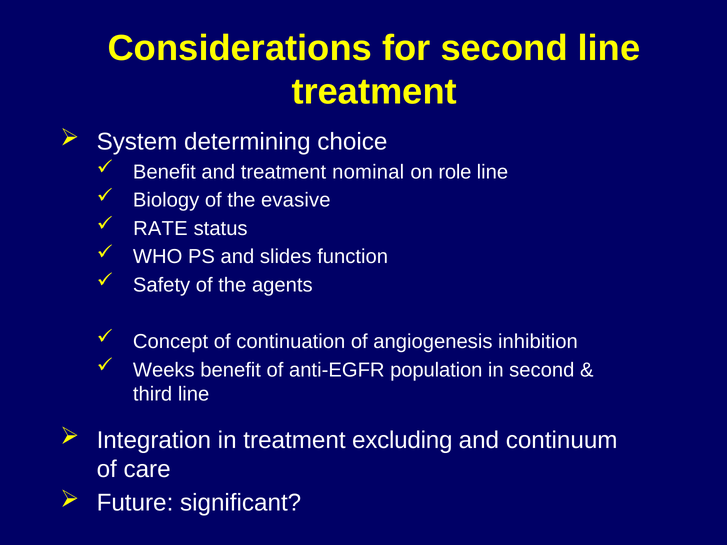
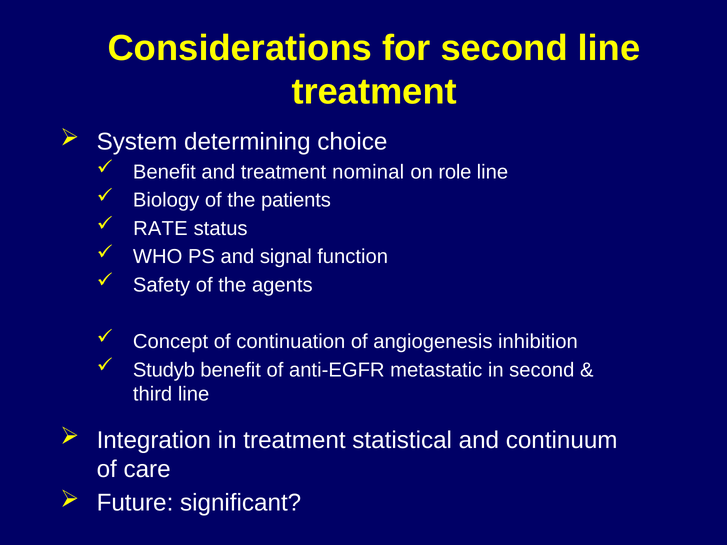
evasive: evasive -> patients
slides: slides -> signal
Weeks: Weeks -> Studyb
population: population -> metastatic
excluding: excluding -> statistical
